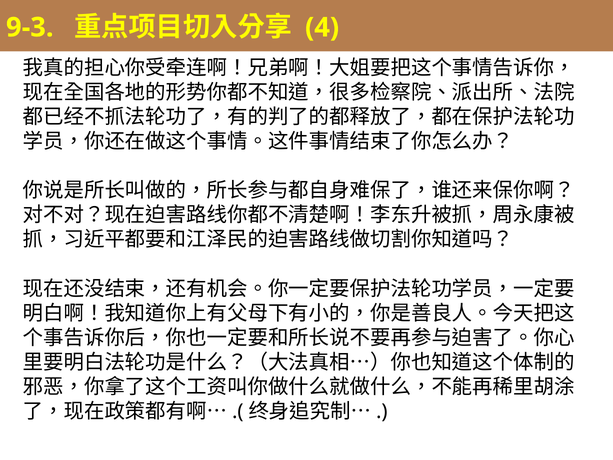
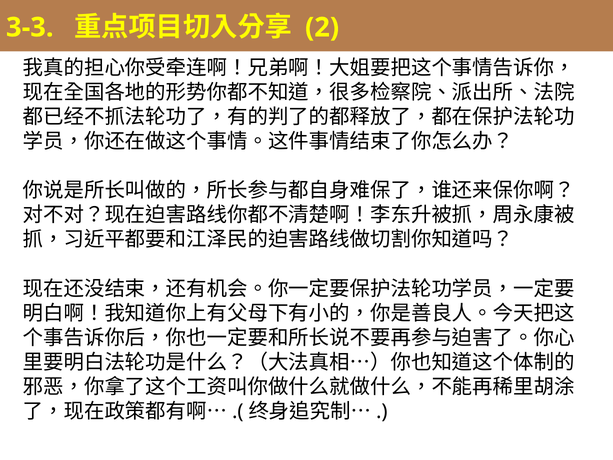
9-3: 9-3 -> 3-3
4: 4 -> 2
